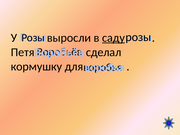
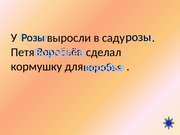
саду underline: present -> none
